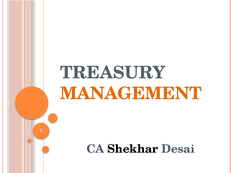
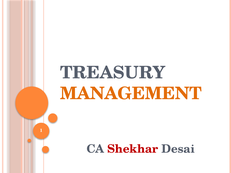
Shekhar colour: black -> red
